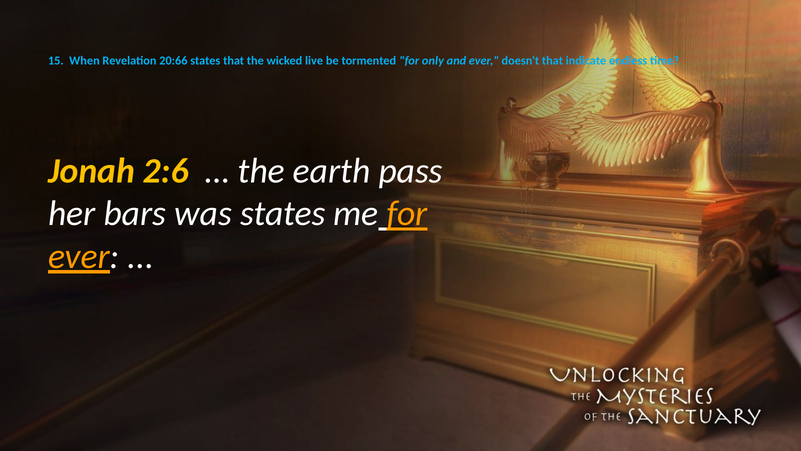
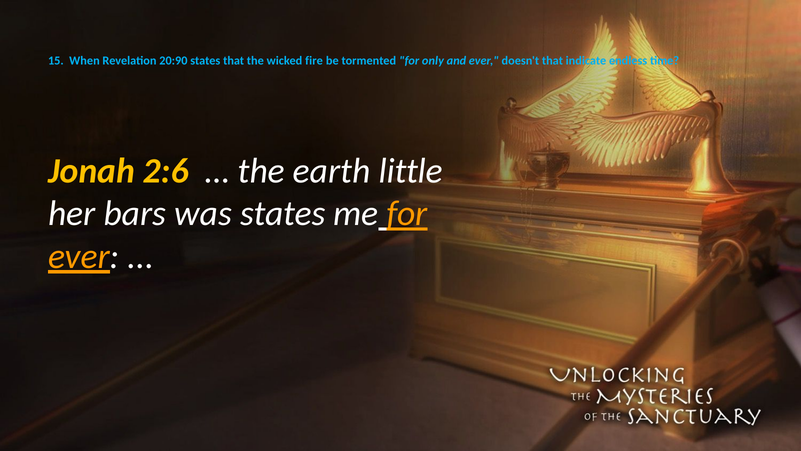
20:66: 20:66 -> 20:90
live: live -> fire
pass: pass -> little
